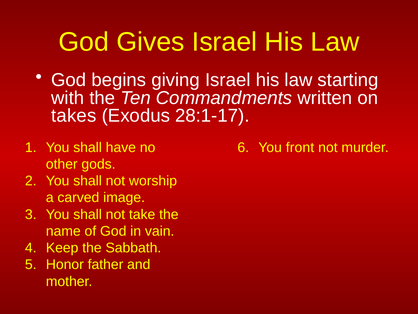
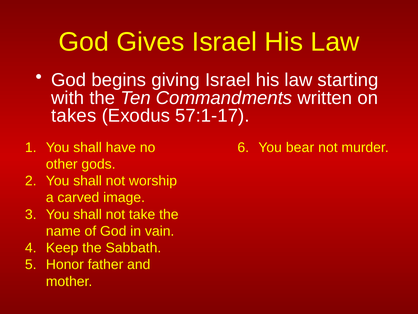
28:1-17: 28:1-17 -> 57:1-17
front: front -> bear
